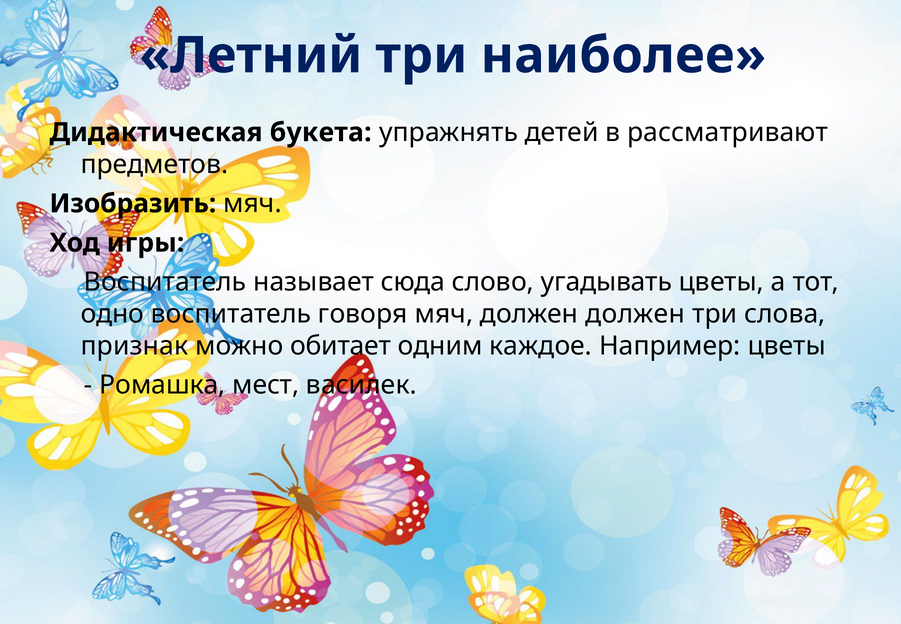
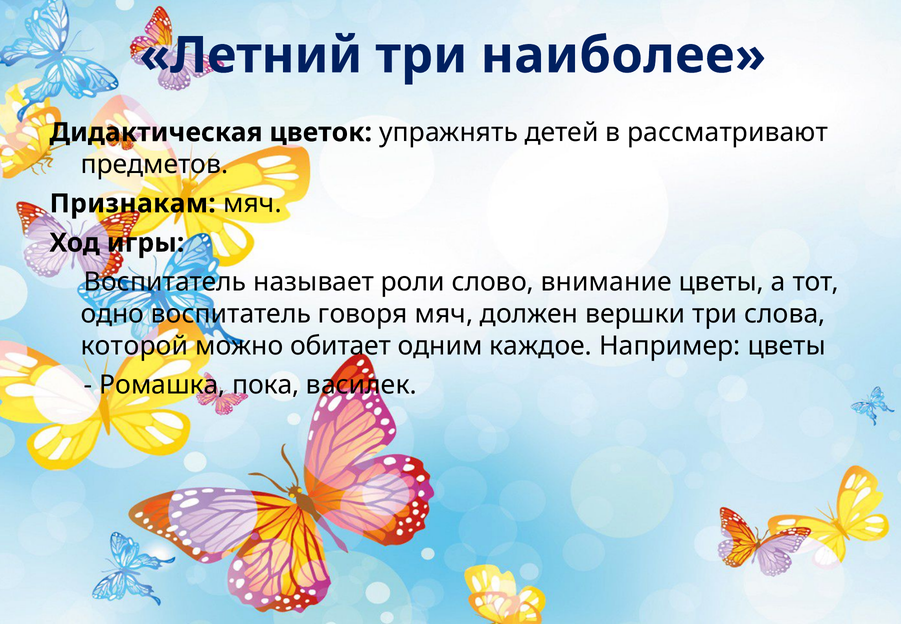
букета: букета -> цветок
Изобразить: Изобразить -> Признакам
сюда: сюда -> роли
угадывать: угадывать -> внимание
должен должен: должен -> вершки
признак: признак -> которой
мест: мест -> пока
